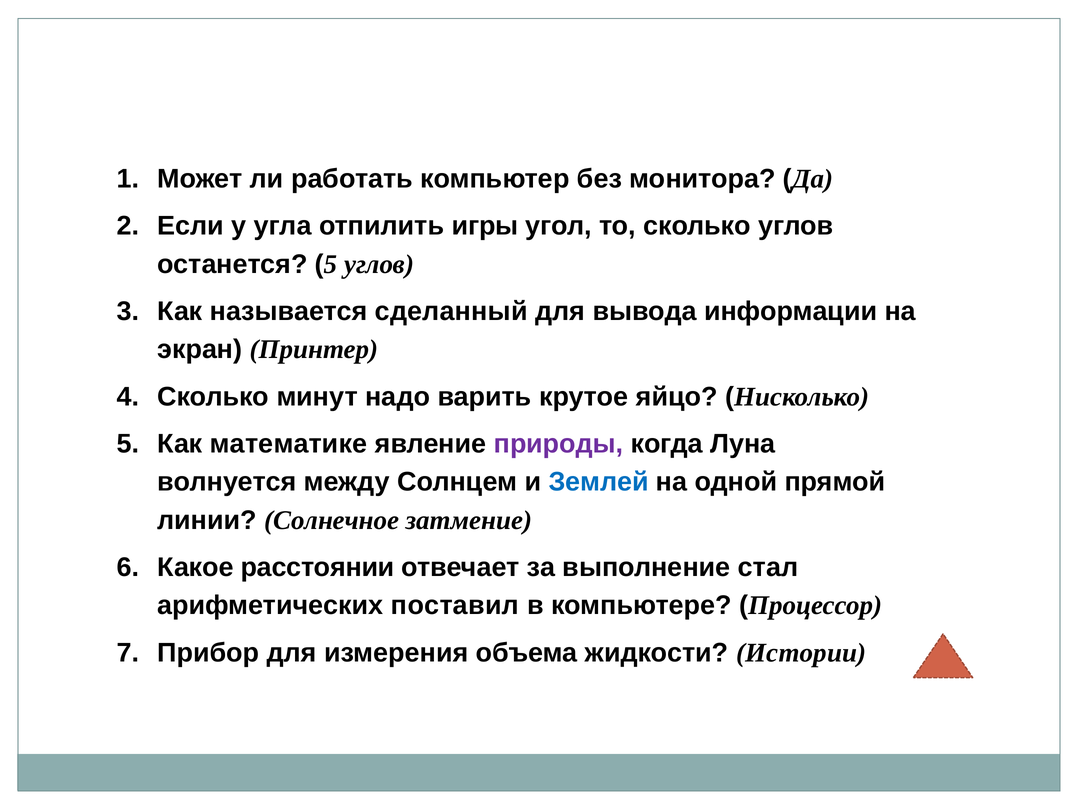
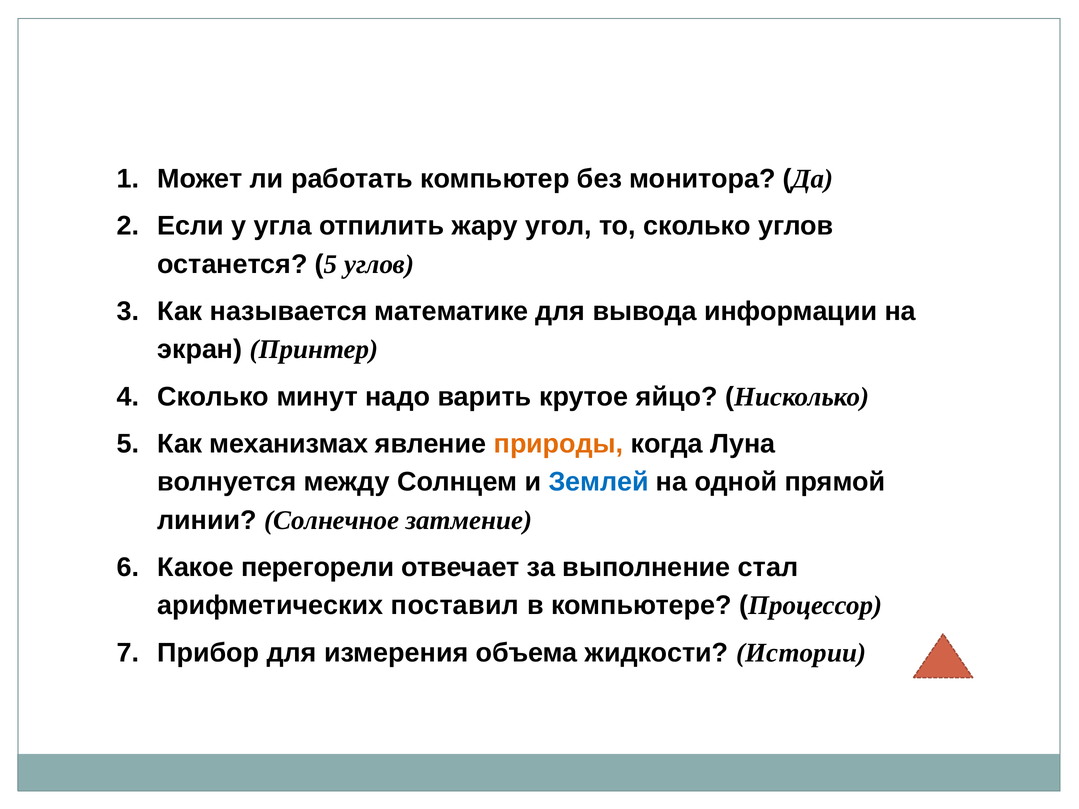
игры: игры -> жару
сделанный: сделанный -> математике
математике: математике -> механизмах
природы colour: purple -> orange
расстоянии: расстоянии -> перегорели
